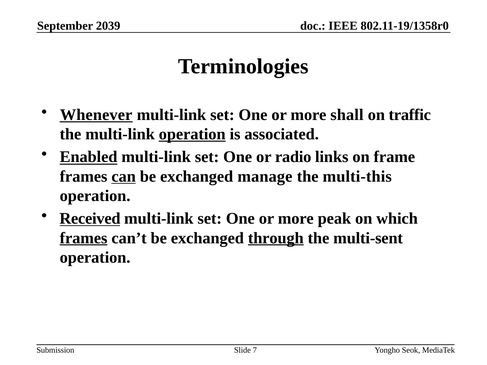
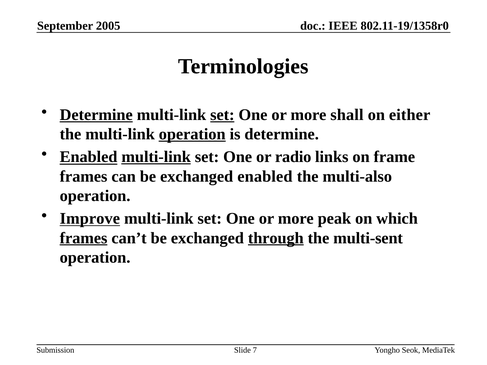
2039: 2039 -> 2005
Whenever at (96, 115): Whenever -> Determine
set at (222, 115) underline: none -> present
traffic: traffic -> either
is associated: associated -> determine
multi-link at (156, 157) underline: none -> present
can underline: present -> none
exchanged manage: manage -> enabled
multi-this: multi-this -> multi-also
Received: Received -> Improve
